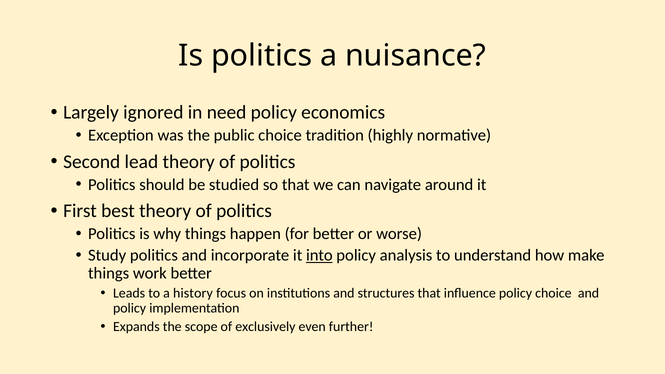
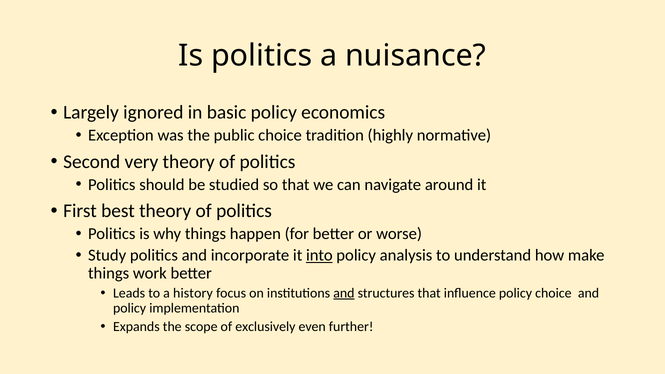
need: need -> basic
lead: lead -> very
and at (344, 293) underline: none -> present
